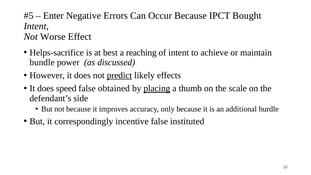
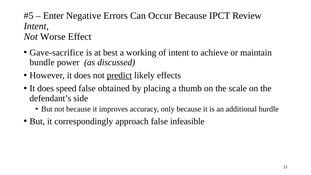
Bought: Bought -> Review
Helps-sacrifice: Helps-sacrifice -> Gave-sacrifice
reaching: reaching -> working
placing underline: present -> none
incentive: incentive -> approach
instituted: instituted -> infeasible
